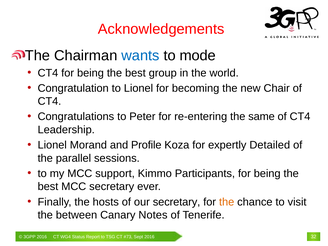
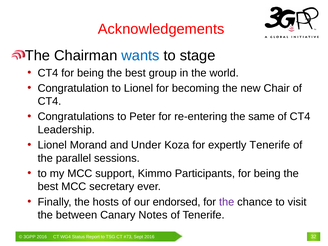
mode: mode -> stage
Profile: Profile -> Under
expertly Detailed: Detailed -> Tenerife
our secretary: secretary -> endorsed
the at (227, 202) colour: orange -> purple
